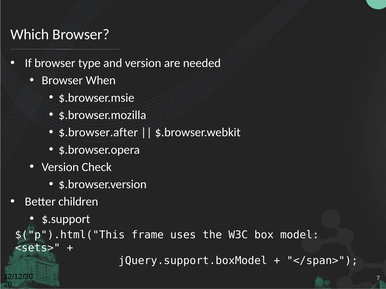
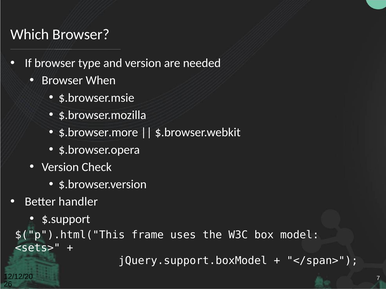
$.browser.after: $.browser.after -> $.browser.more
children: children -> handler
